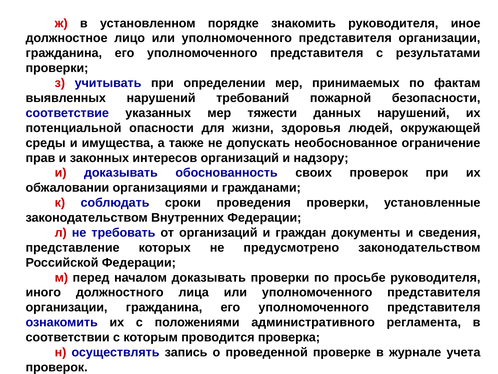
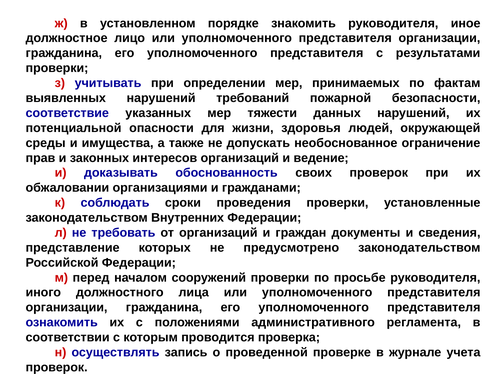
надзору: надзору -> ведение
началом доказывать: доказывать -> сооружений
